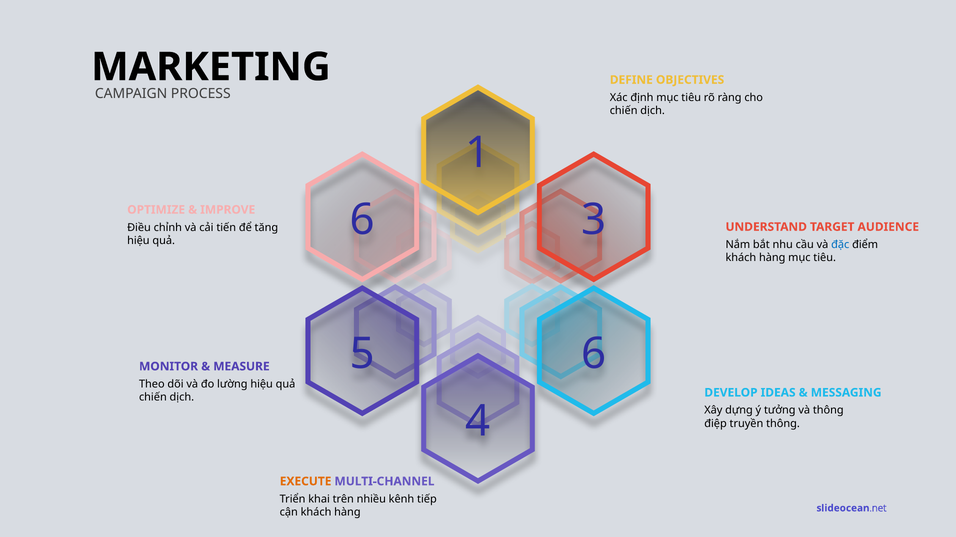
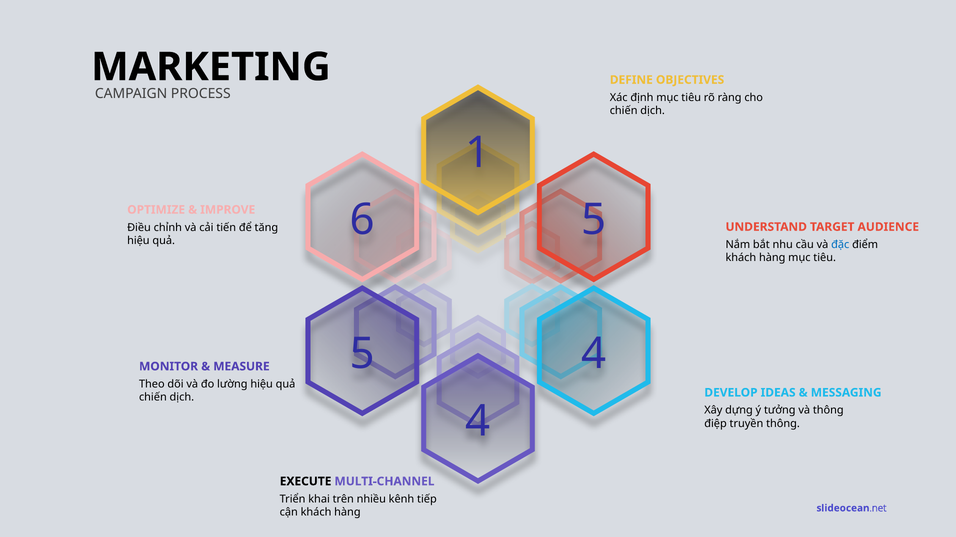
6 3: 3 -> 5
5 6: 6 -> 4
EXECUTE colour: orange -> black
